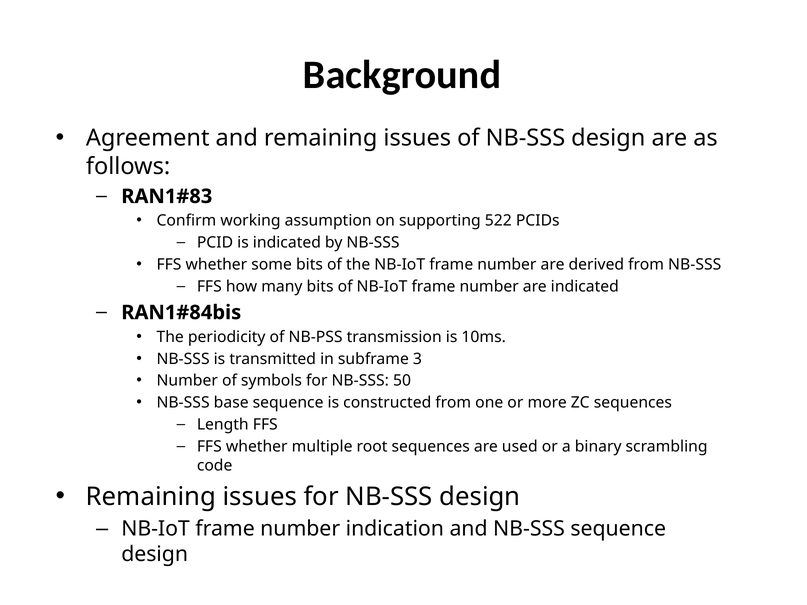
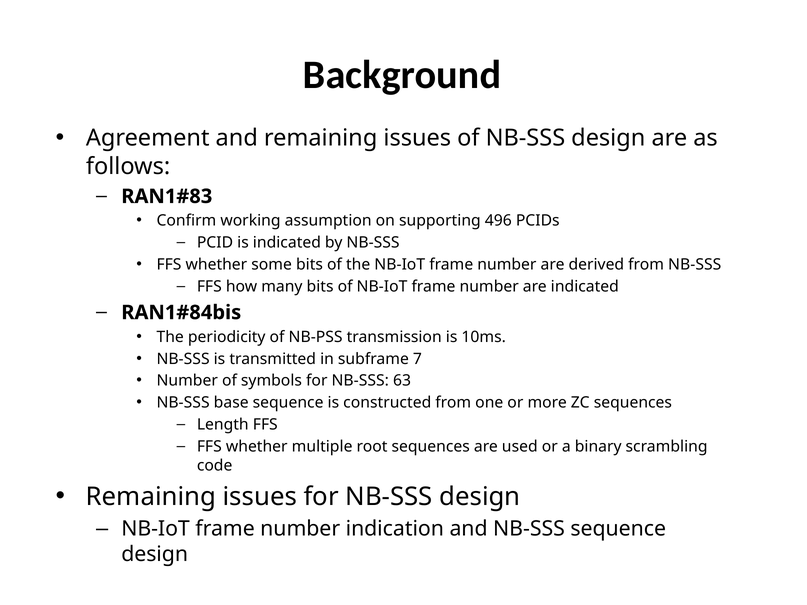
522: 522 -> 496
3: 3 -> 7
50: 50 -> 63
